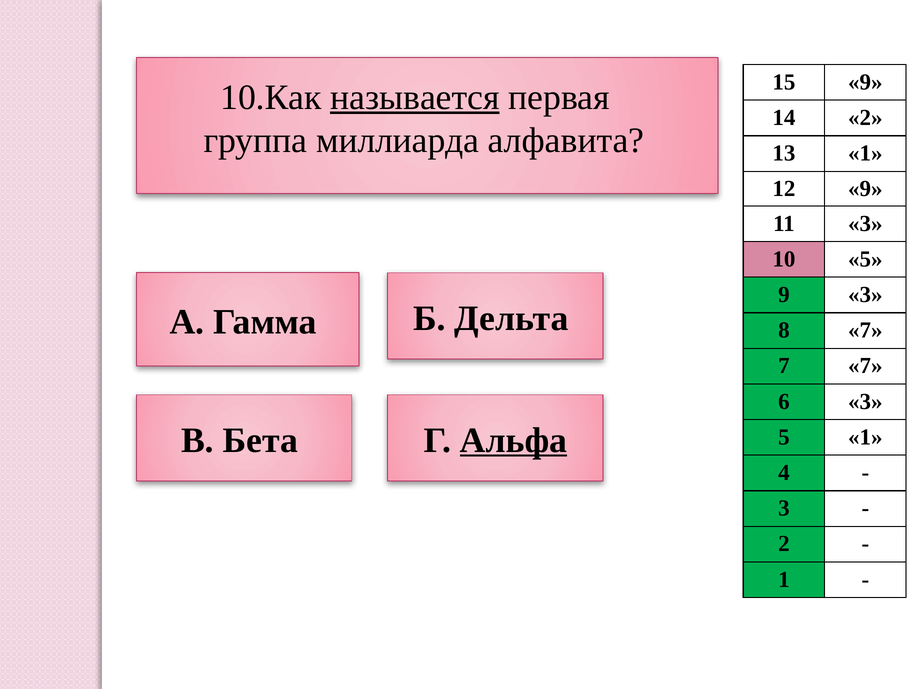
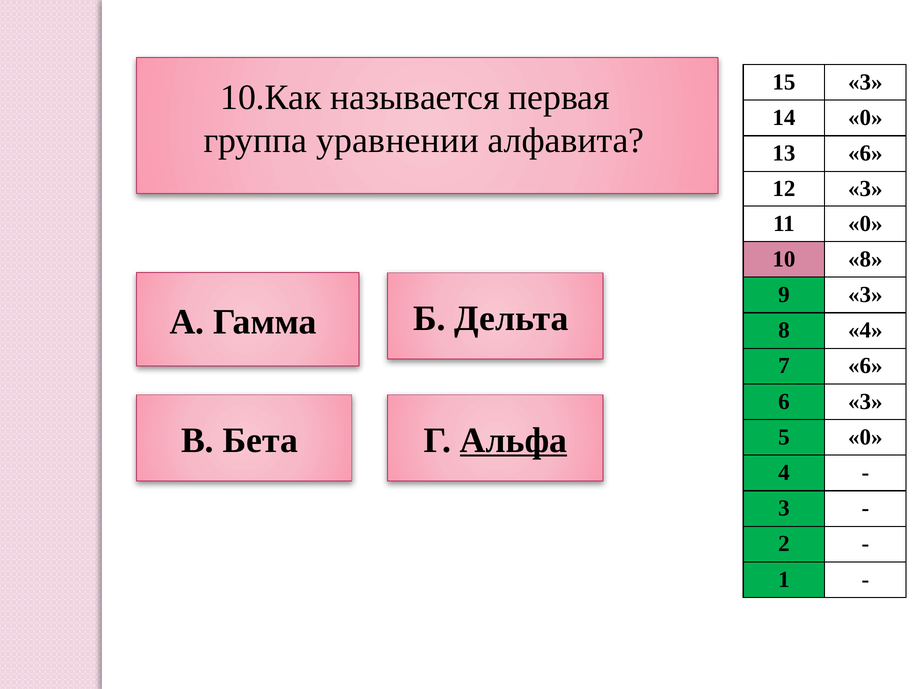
15 9: 9 -> 3
называется underline: present -> none
14 2: 2 -> 0
миллиарда: миллиарда -> уравнении
13 1: 1 -> 6
12 9: 9 -> 3
11 3: 3 -> 0
10 5: 5 -> 8
8 7: 7 -> 4
7 at (865, 366): 7 -> 6
5 1: 1 -> 0
